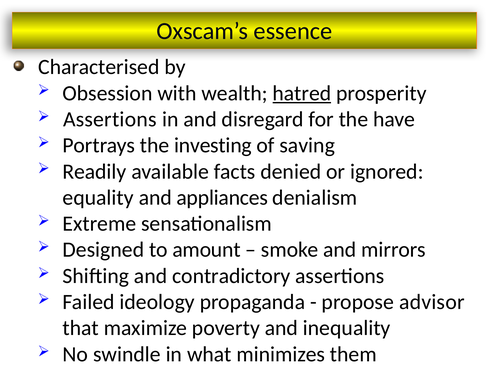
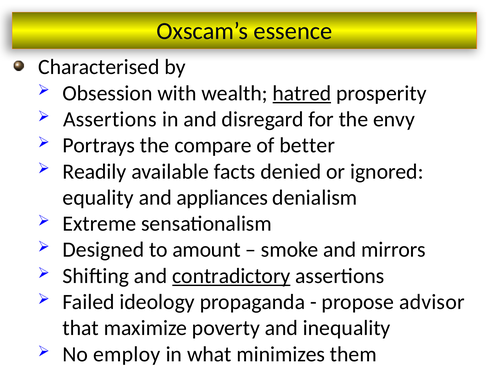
have: have -> envy
investing: investing -> compare
saving: saving -> better
contradictory underline: none -> present
swindle: swindle -> employ
